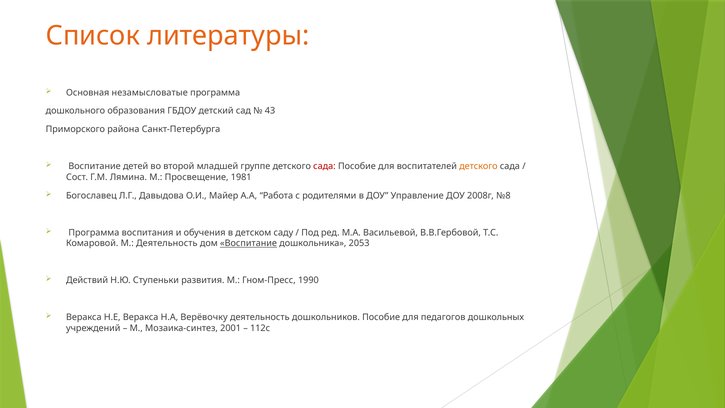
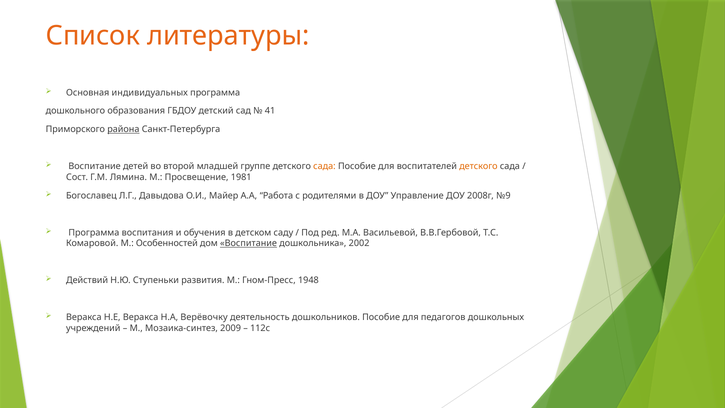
незамысловатые: незамысловатые -> индивидуальных
43: 43 -> 41
района underline: none -> present
сада at (324, 166) colour: red -> orange
№8: №8 -> №9
М Деятельность: Деятельность -> Особенностей
2053: 2053 -> 2002
1990: 1990 -> 1948
2001: 2001 -> 2009
